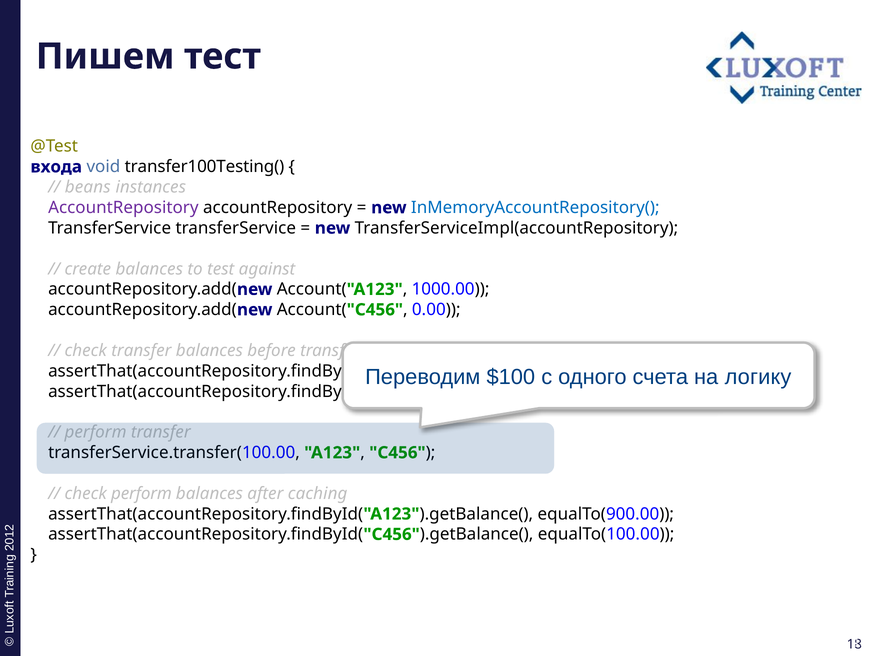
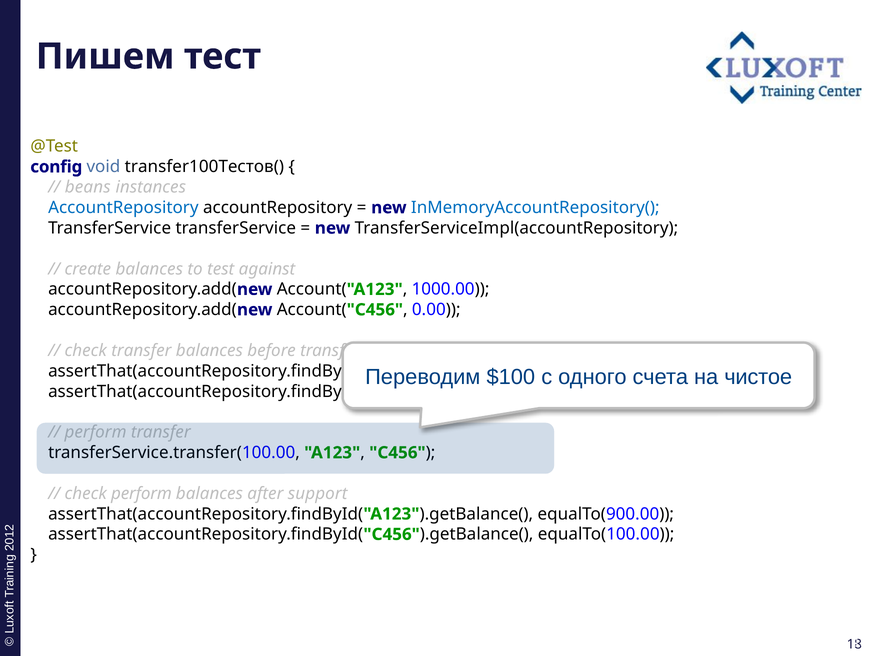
входа: входа -> config
transfer100Testing(: transfer100Testing( -> transfer100Тестов(
AccountRepository at (123, 208) colour: purple -> blue
логику: логику -> чистое
caching: caching -> support
